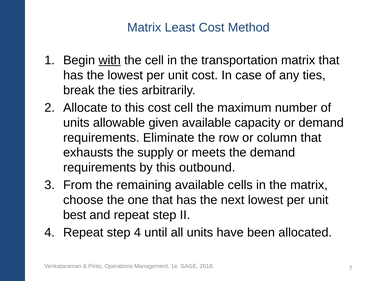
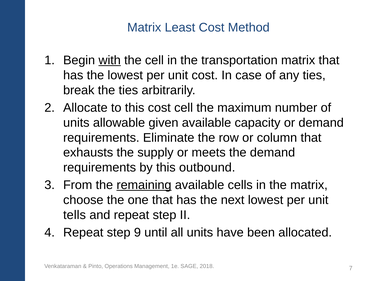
remaining underline: none -> present
best: best -> tells
step 4: 4 -> 9
